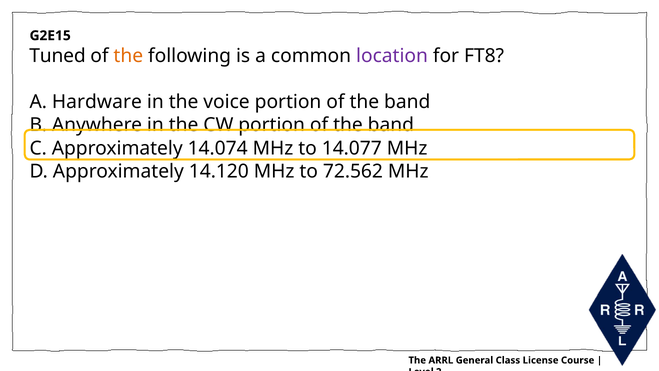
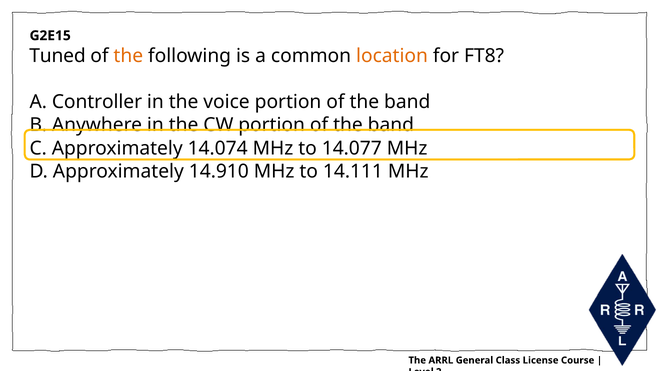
location colour: purple -> orange
Hardware: Hardware -> Controller
14.120: 14.120 -> 14.910
72.562: 72.562 -> 14.111
